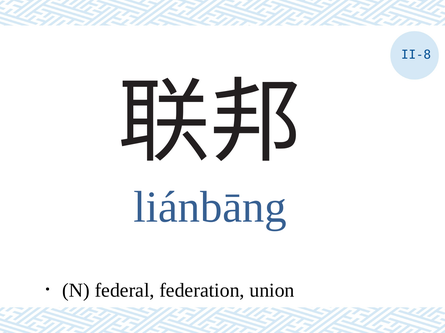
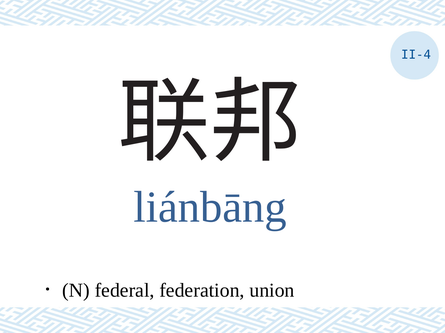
II-8: II-8 -> II-4
